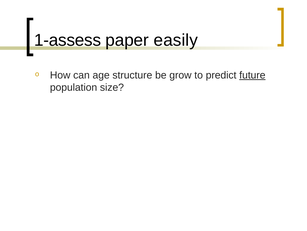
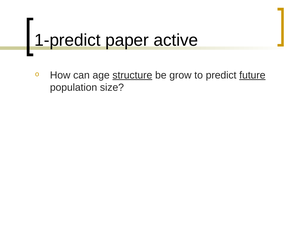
1-assess: 1-assess -> 1-predict
easily: easily -> active
structure underline: none -> present
